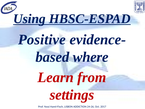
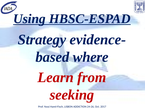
Positive: Positive -> Strategy
settings: settings -> seeking
